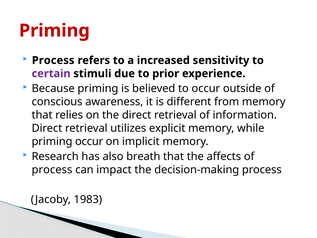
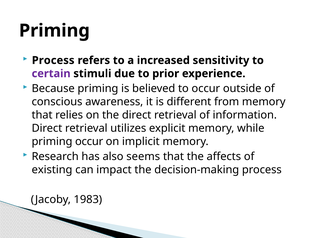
Priming at (54, 31) colour: red -> black
breath: breath -> seems
process at (52, 169): process -> existing
